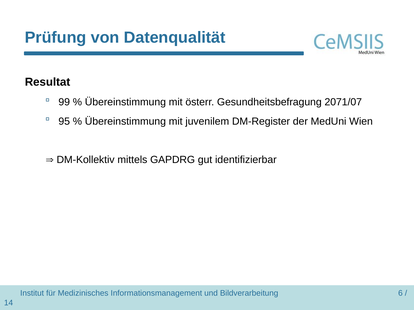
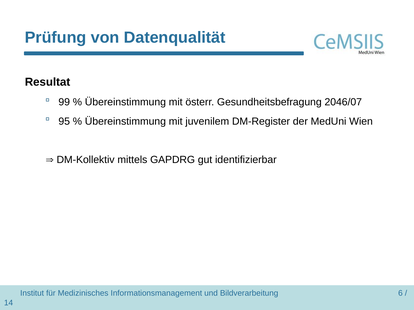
2071/07: 2071/07 -> 2046/07
